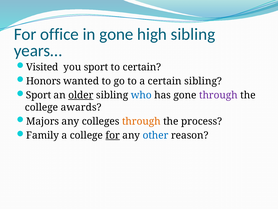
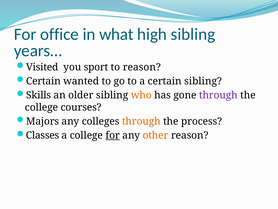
in gone: gone -> what
to certain: certain -> reason
Honors at (43, 81): Honors -> Certain
Sport at (39, 95): Sport -> Skills
older underline: present -> none
who colour: blue -> orange
awards: awards -> courses
Family: Family -> Classes
other colour: blue -> orange
